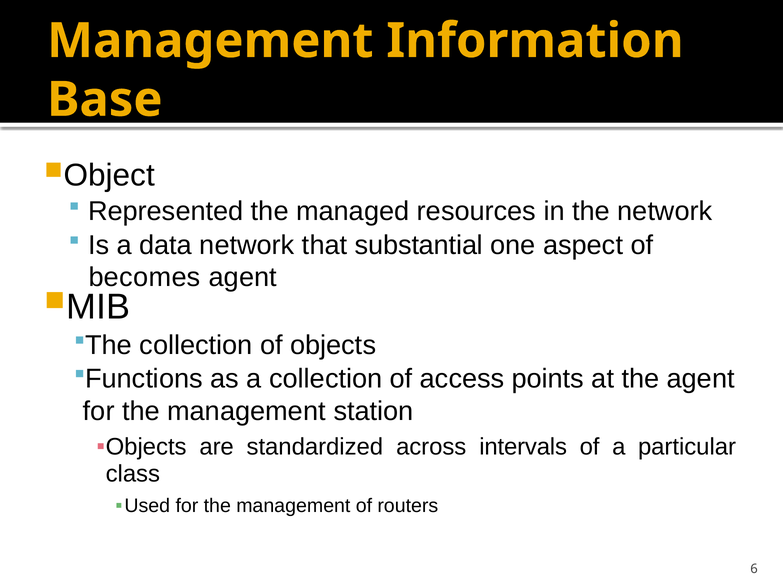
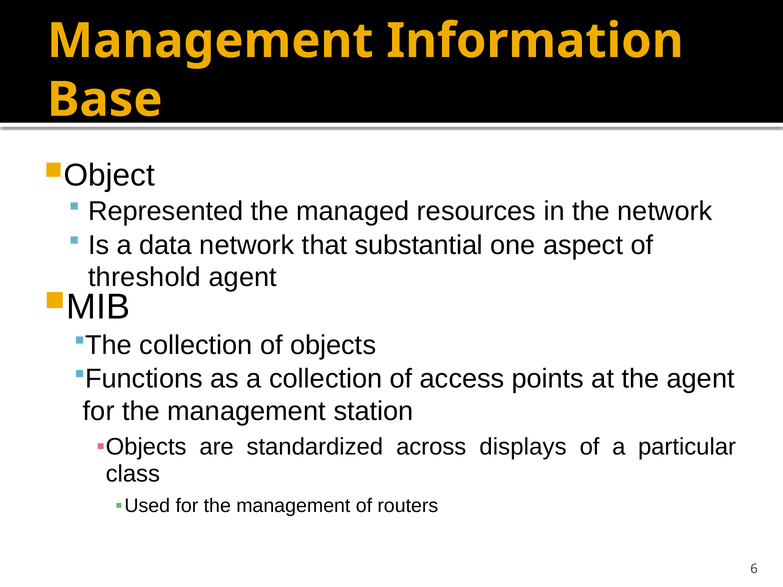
becomes: becomes -> threshold
intervals: intervals -> displays
